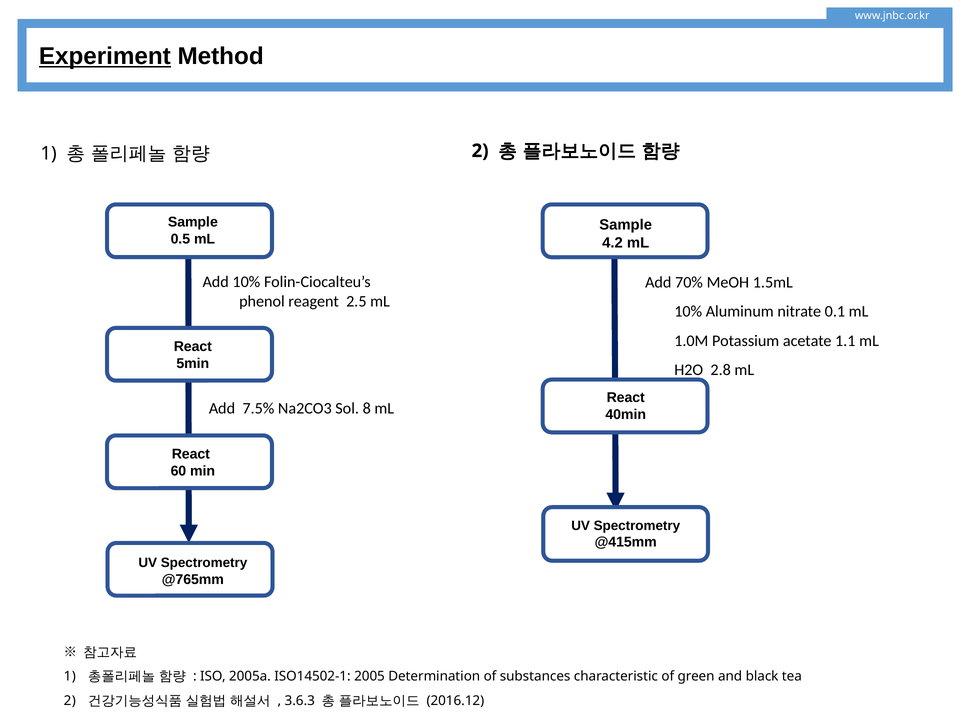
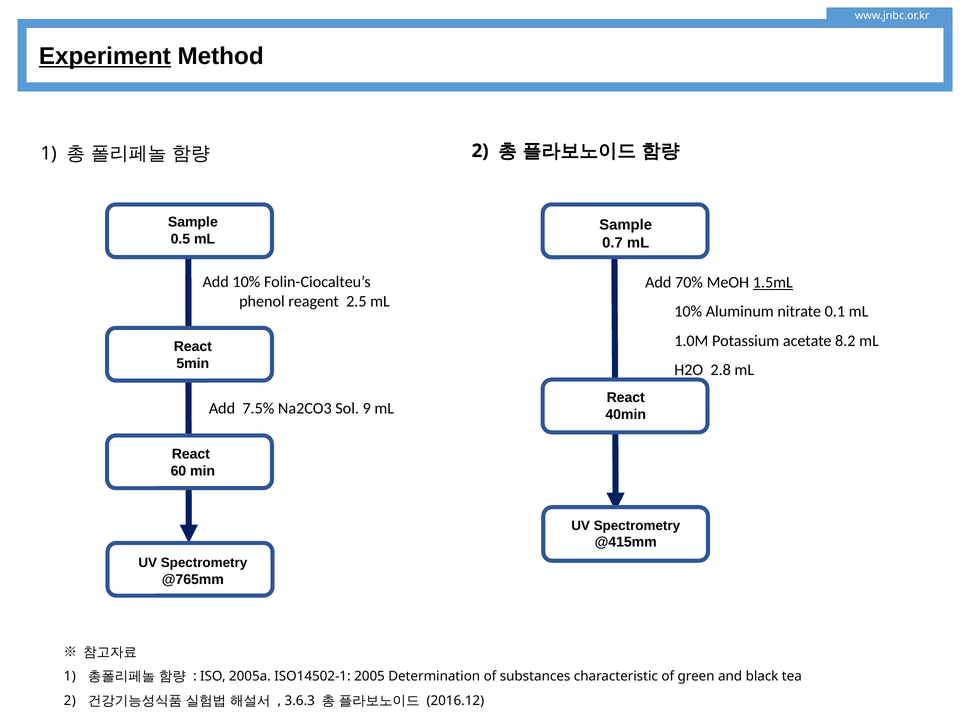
4.2: 4.2 -> 0.7
1.5mL underline: none -> present
1.1: 1.1 -> 8.2
8: 8 -> 9
